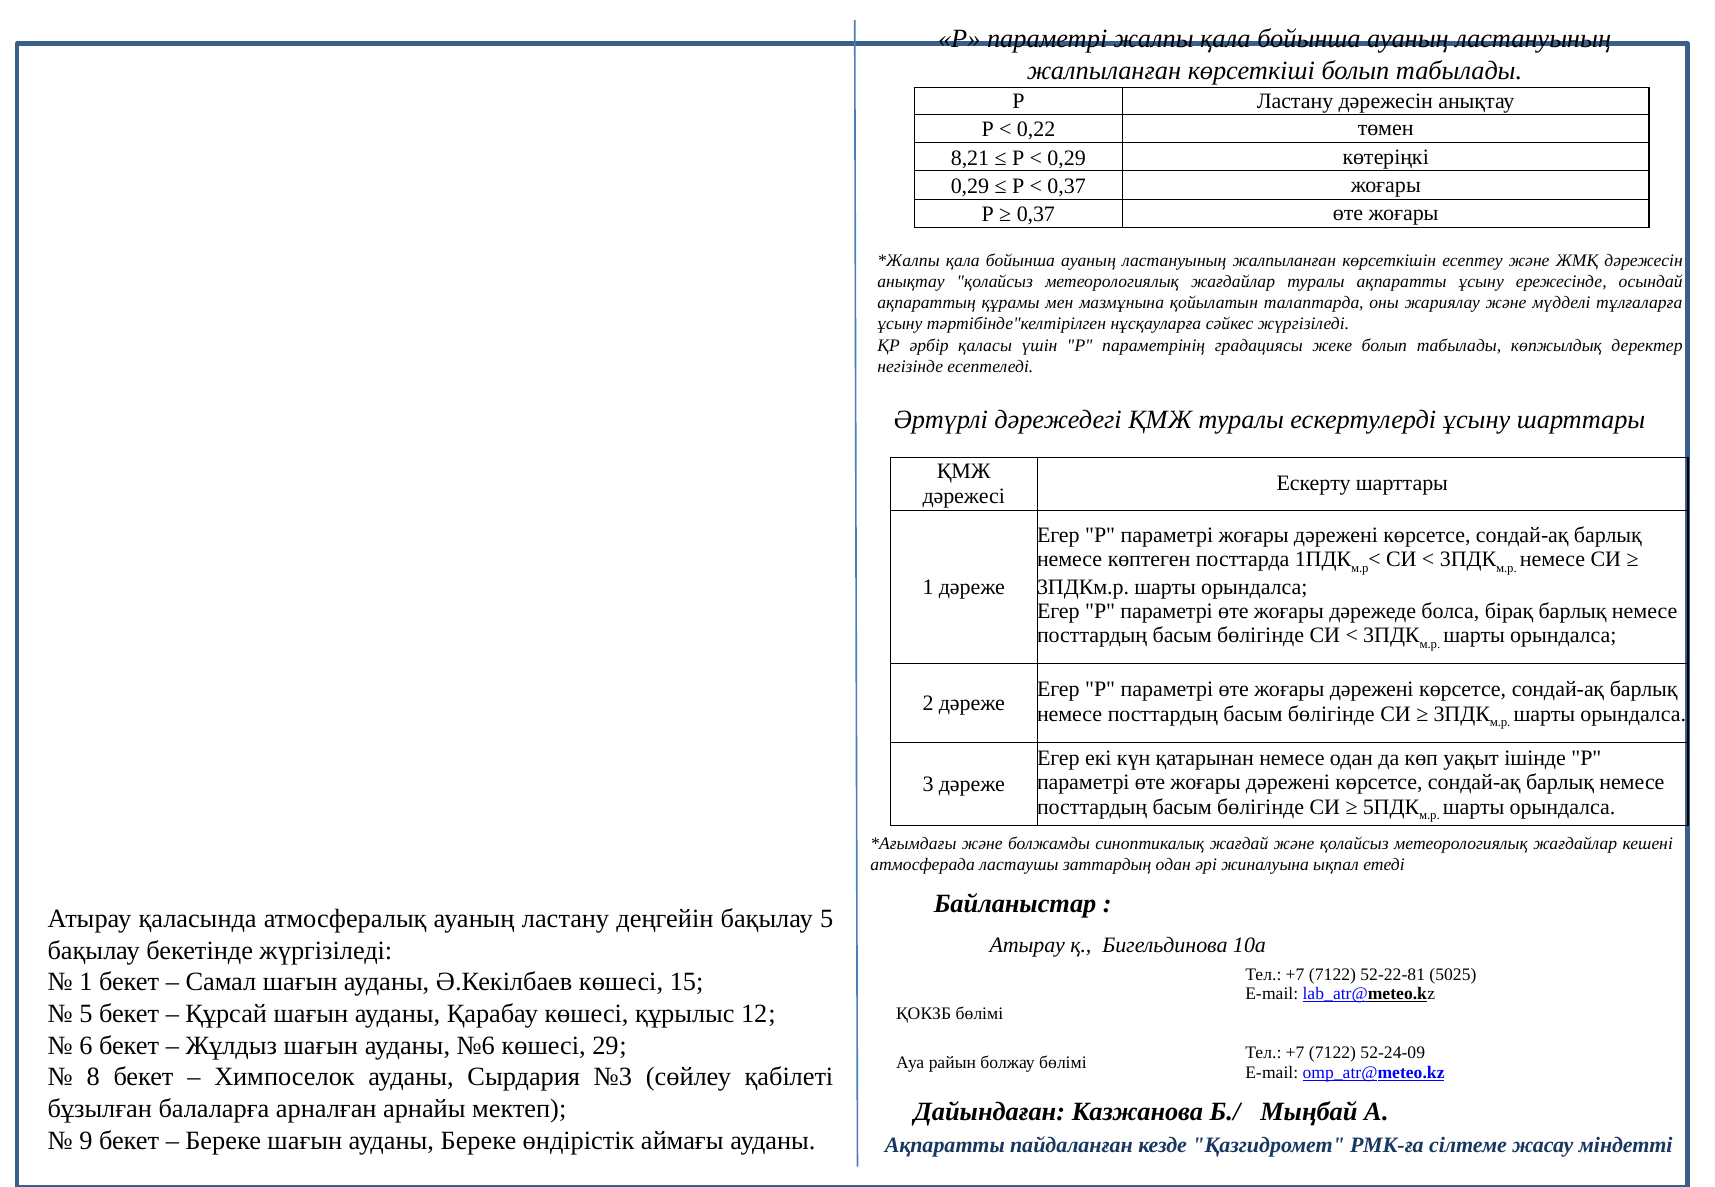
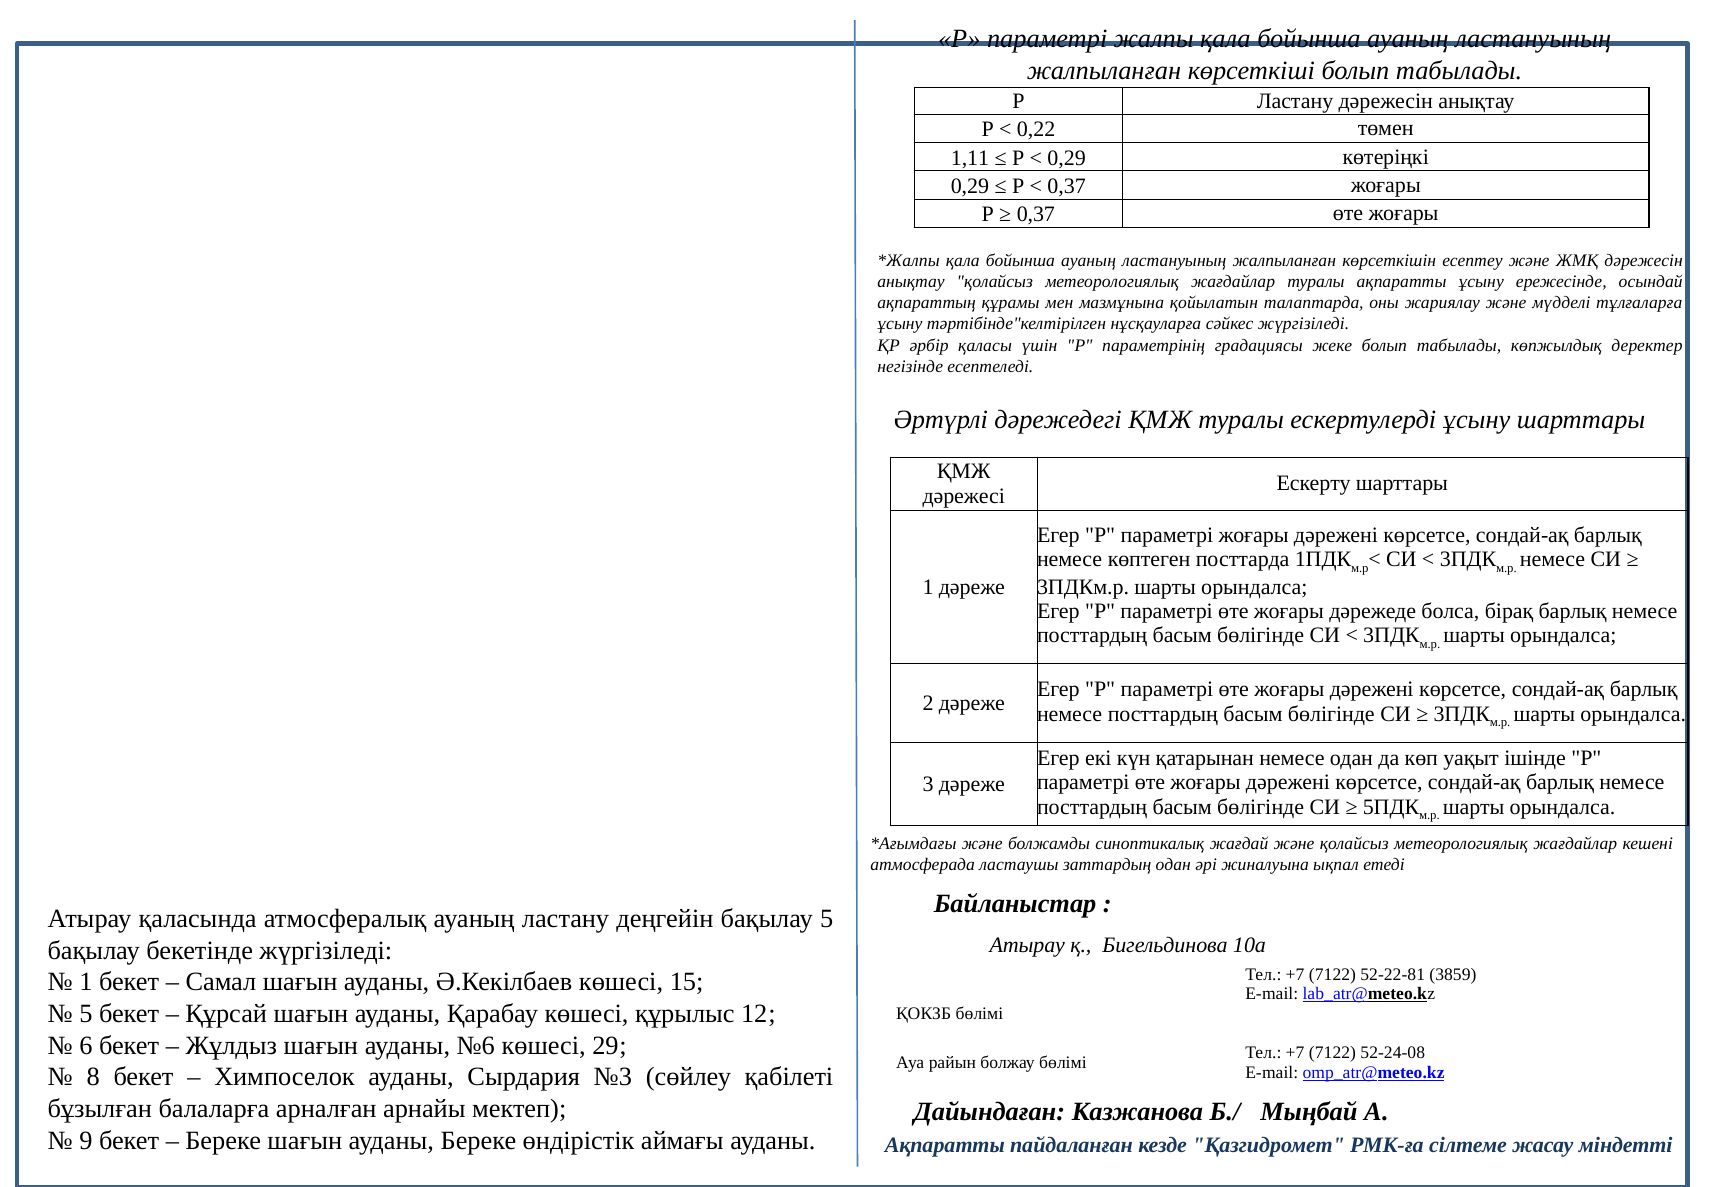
8,21: 8,21 -> 1,11
5025: 5025 -> 3859
52-24-09: 52-24-09 -> 52-24-08
